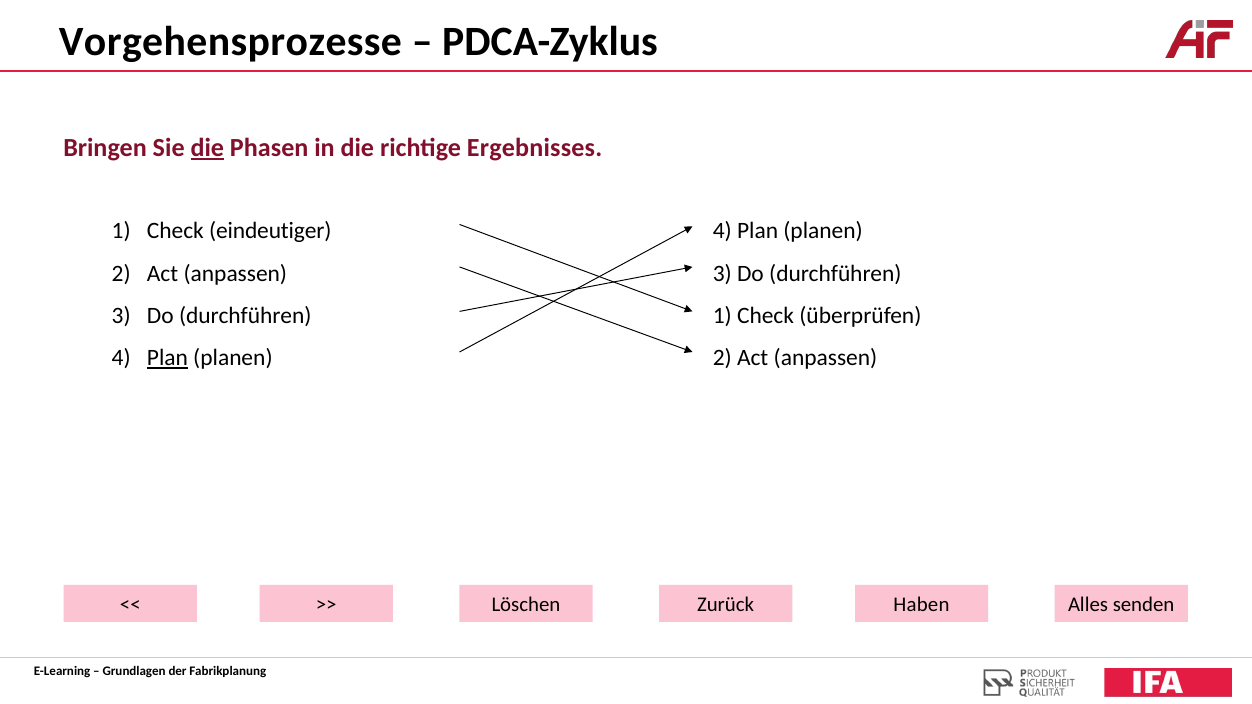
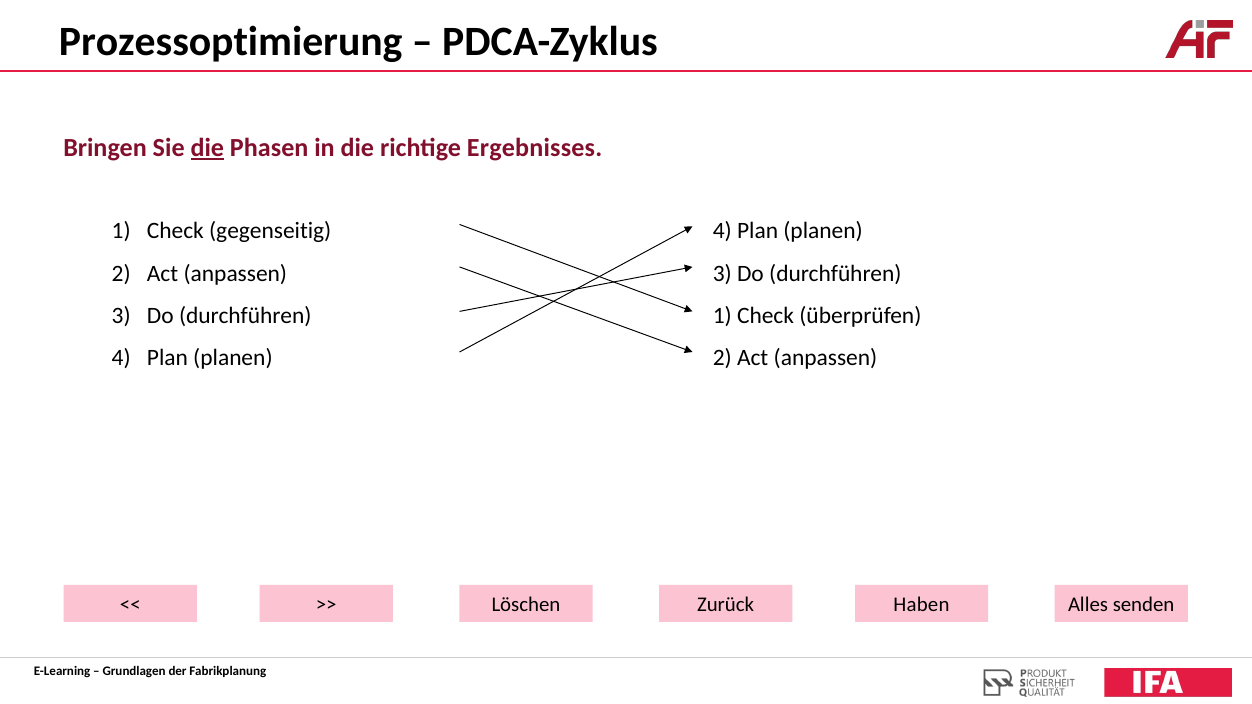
Vorgehensprozesse: Vorgehensprozesse -> Prozessoptimierung
eindeutiger: eindeutiger -> gegenseitig
Plan at (167, 358) underline: present -> none
